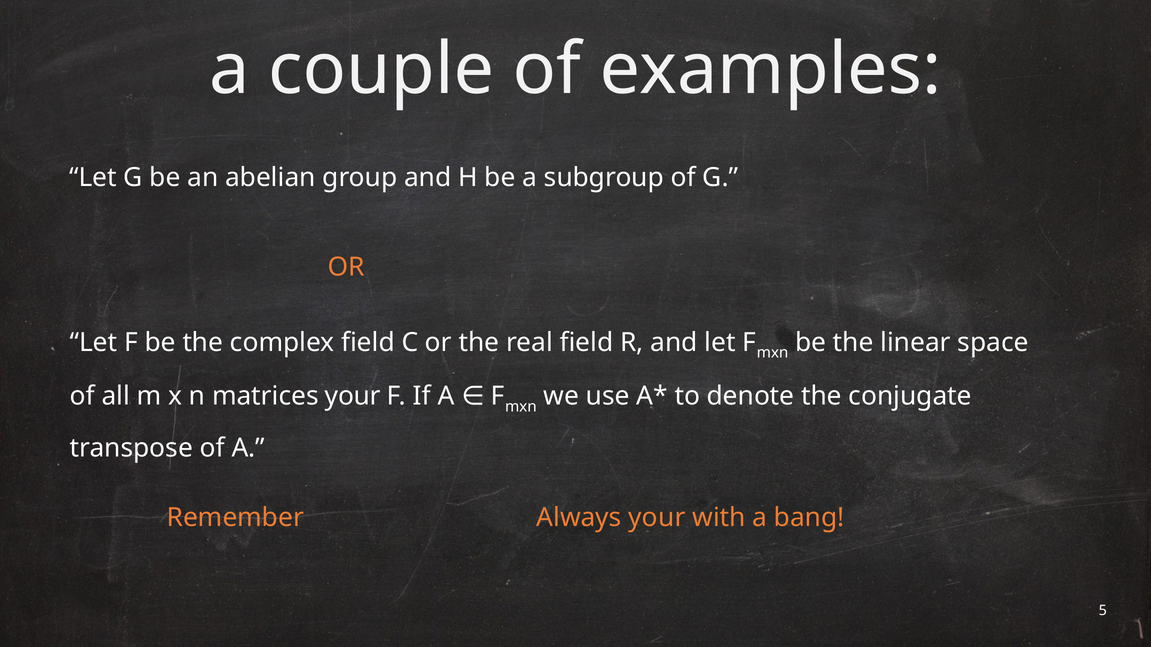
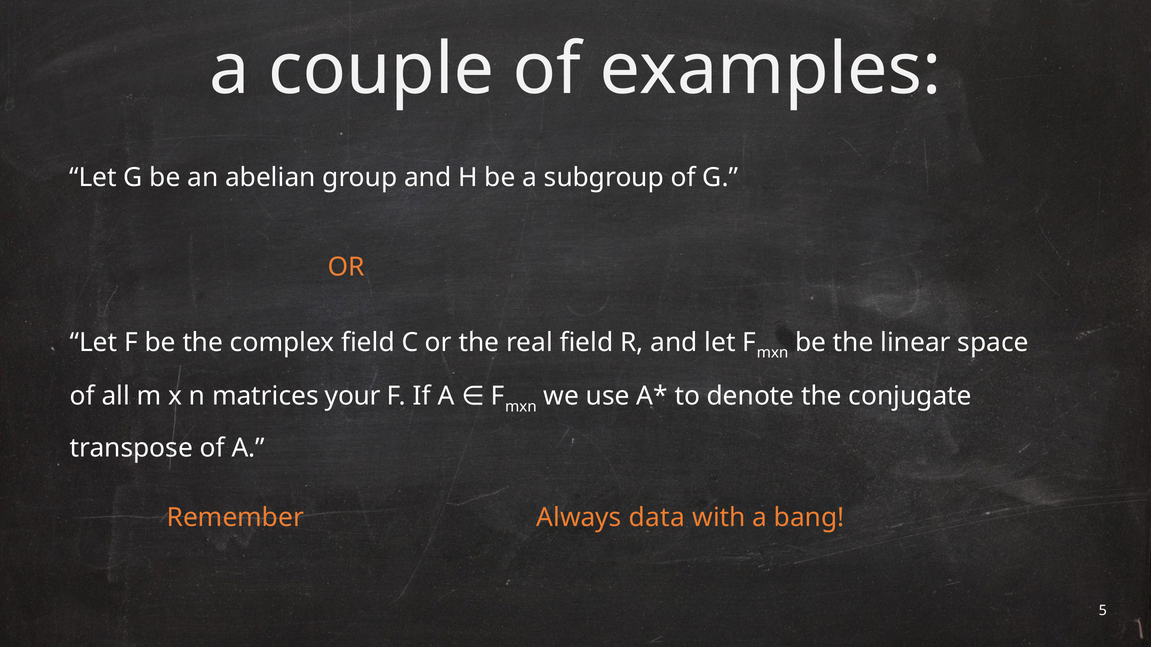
Always your: your -> data
